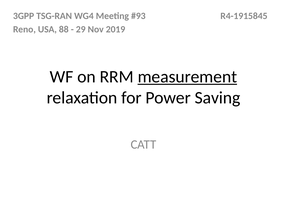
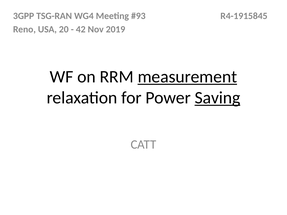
88: 88 -> 20
29: 29 -> 42
Saving underline: none -> present
